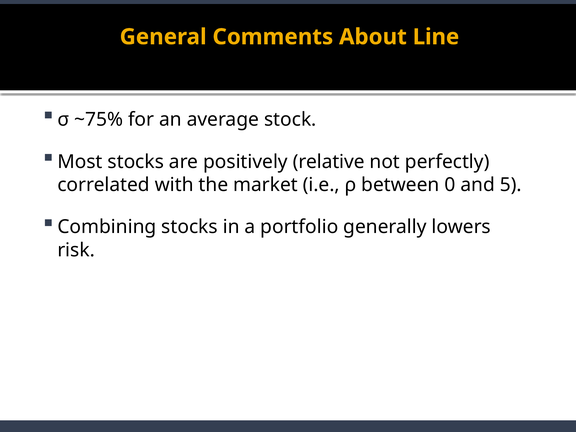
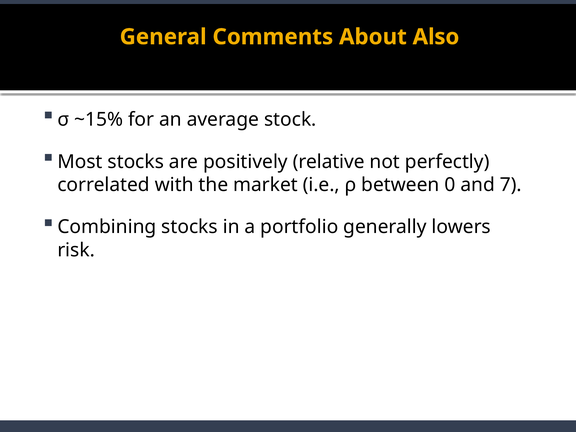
Line: Line -> Also
~75%: ~75% -> ~15%
5: 5 -> 7
